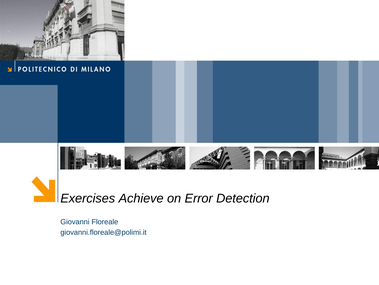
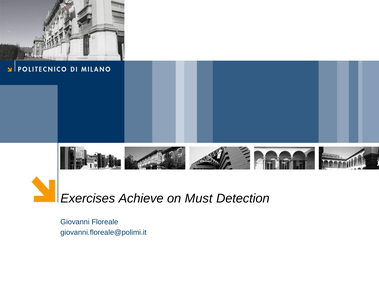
Error: Error -> Must
